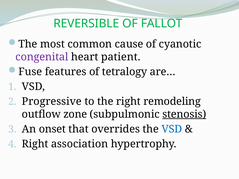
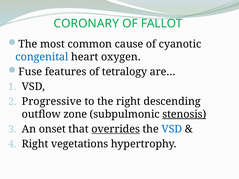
REVERSIBLE: REVERSIBLE -> CORONARY
congenital colour: purple -> blue
patient: patient -> oxygen
remodeling: remodeling -> descending
overrides underline: none -> present
association: association -> vegetations
